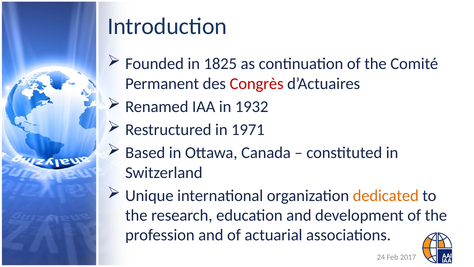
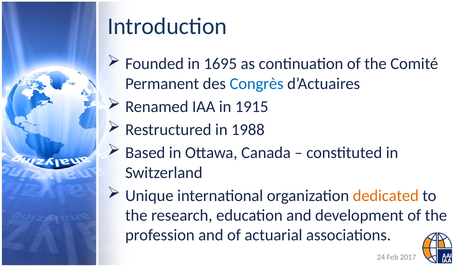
1825: 1825 -> 1695
Congrès colour: red -> blue
1932: 1932 -> 1915
1971: 1971 -> 1988
